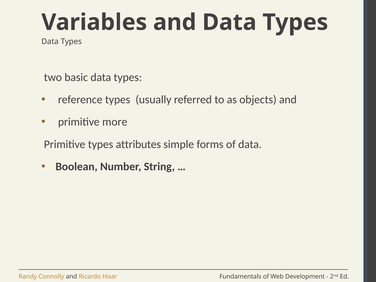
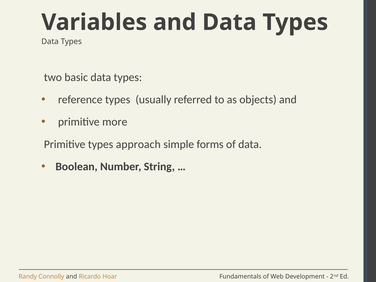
attributes: attributes -> approach
